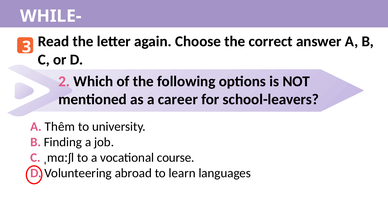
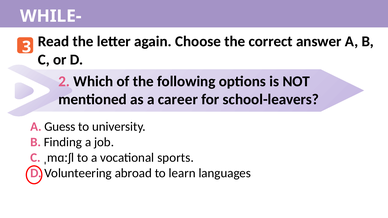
Thêm: Thêm -> Guess
course: course -> sports
